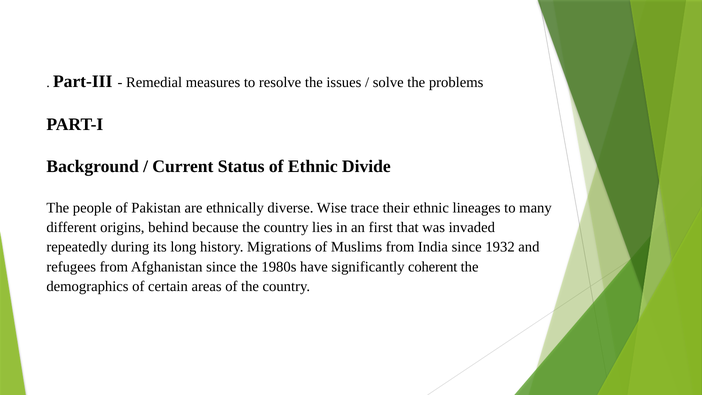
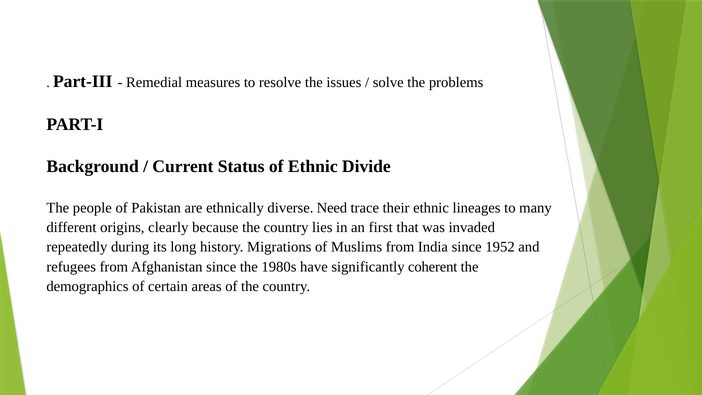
Wise: Wise -> Need
behind: behind -> clearly
1932: 1932 -> 1952
